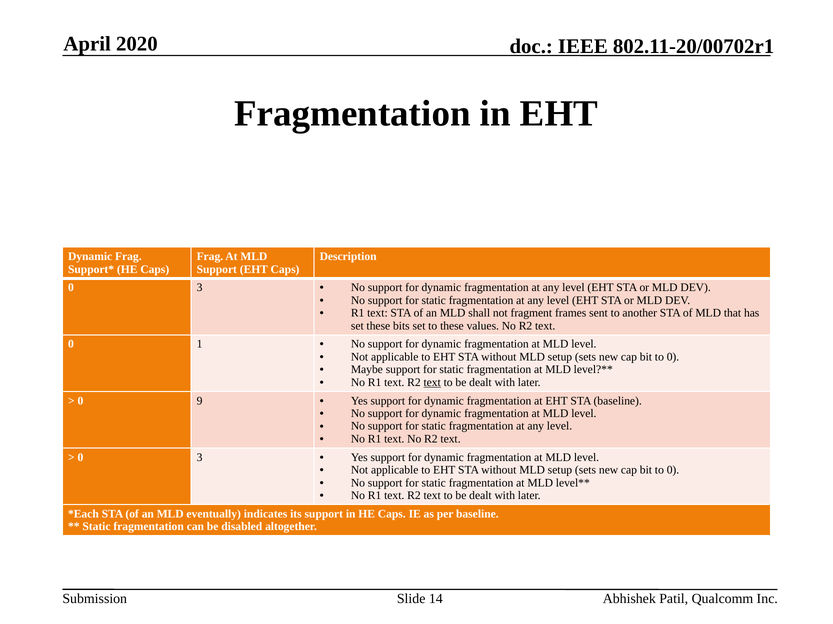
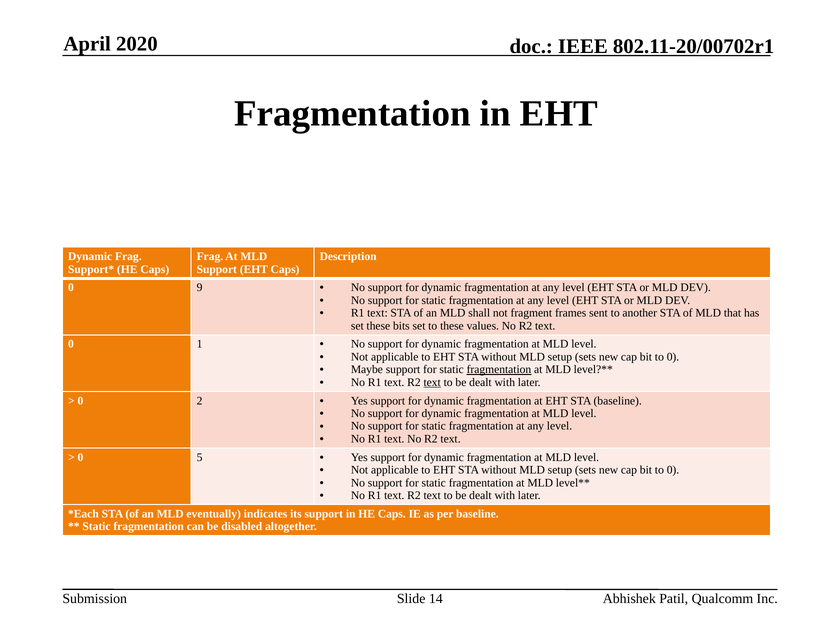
3 at (200, 288): 3 -> 9
fragmentation at (499, 370) underline: none -> present
9: 9 -> 2
3 at (200, 458): 3 -> 5
